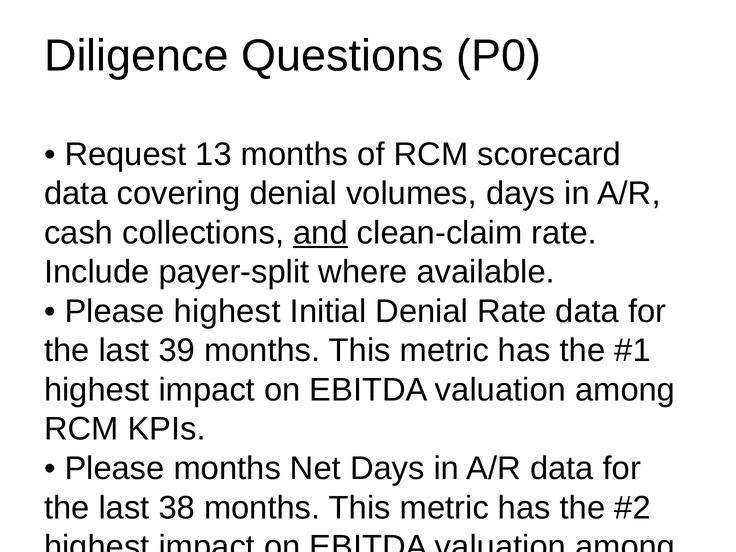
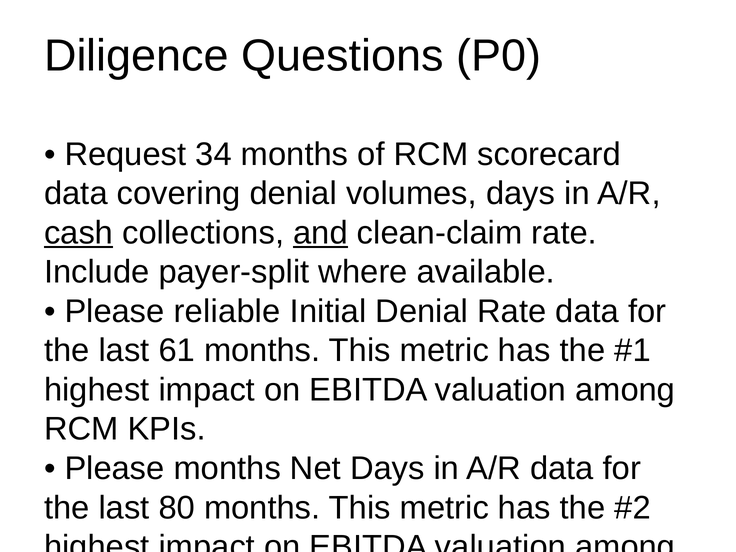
13: 13 -> 34
cash at (79, 233) underline: none -> present
Please highest: highest -> reliable
39: 39 -> 61
38: 38 -> 80
